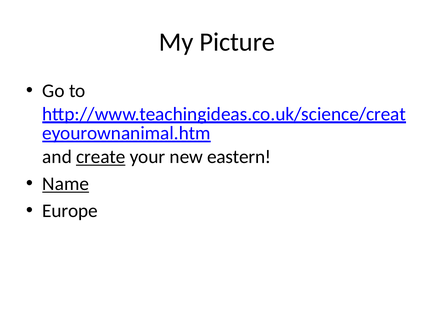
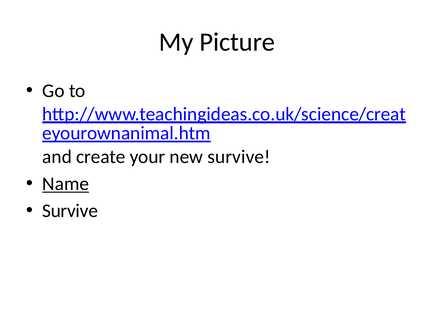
create underline: present -> none
new eastern: eastern -> survive
Europe at (70, 211): Europe -> Survive
